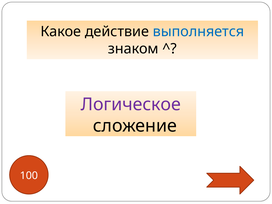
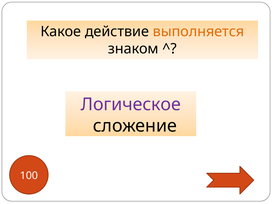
выполняется colour: blue -> orange
